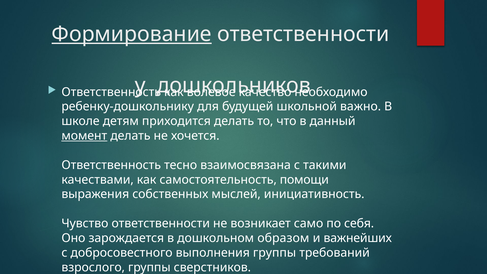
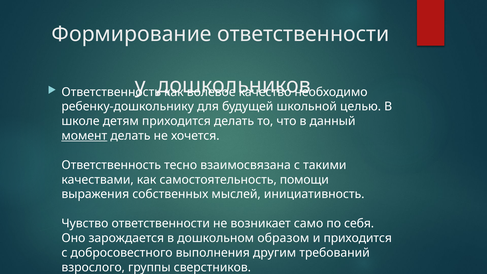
Формирование underline: present -> none
важно: важно -> целью
и важнейших: важнейших -> приходится
выполнения группы: группы -> другим
